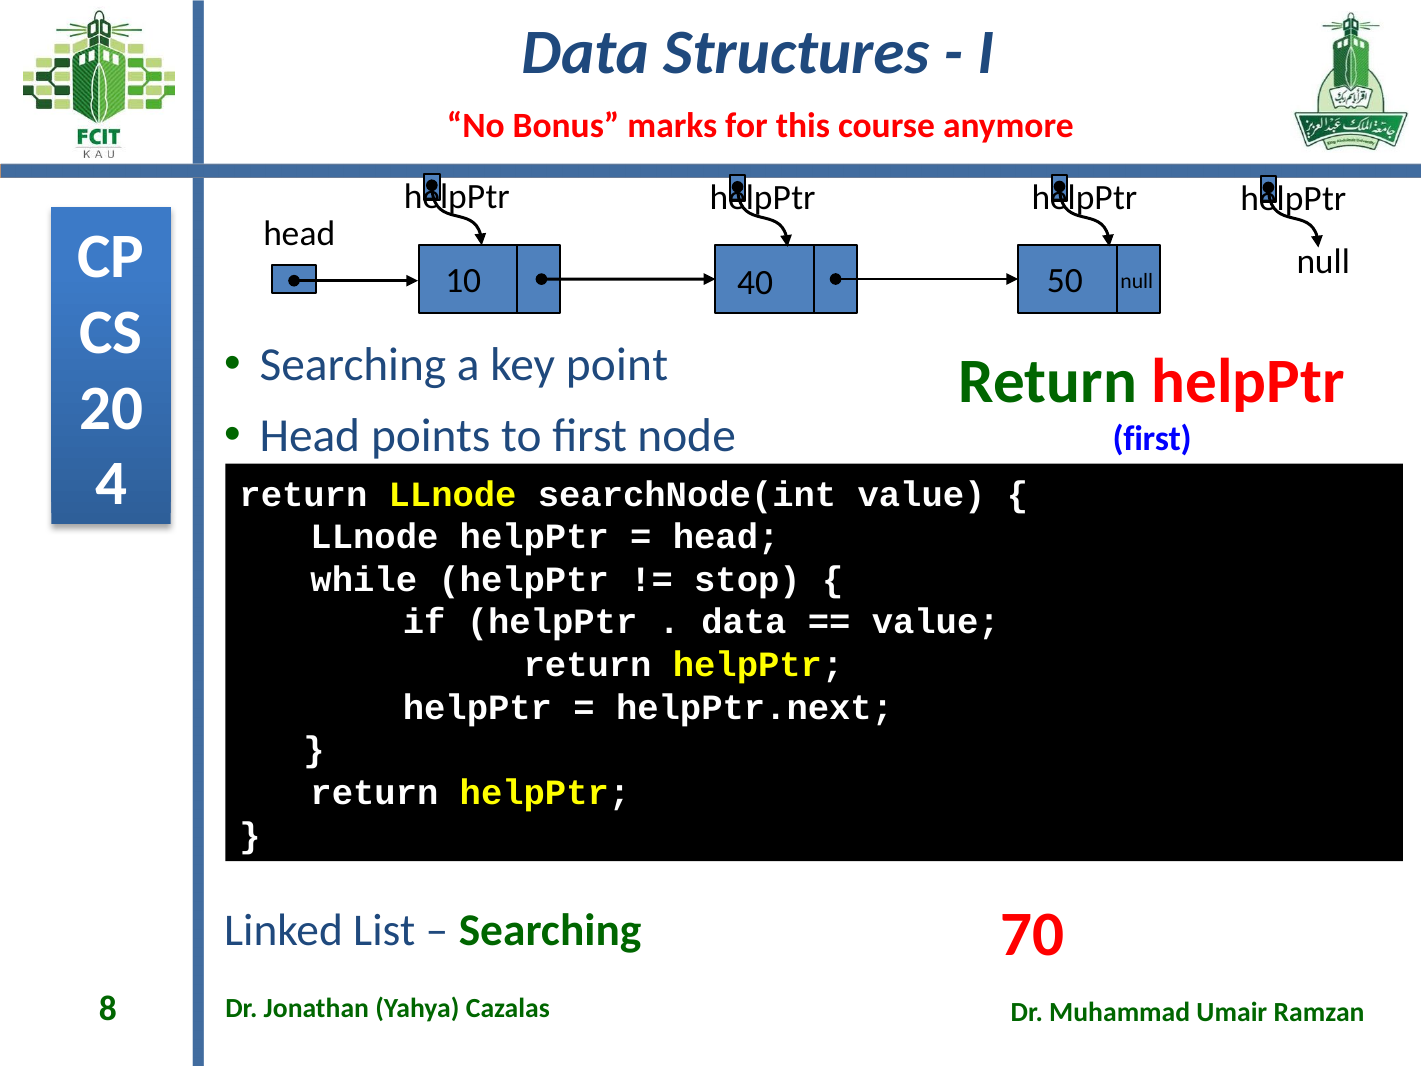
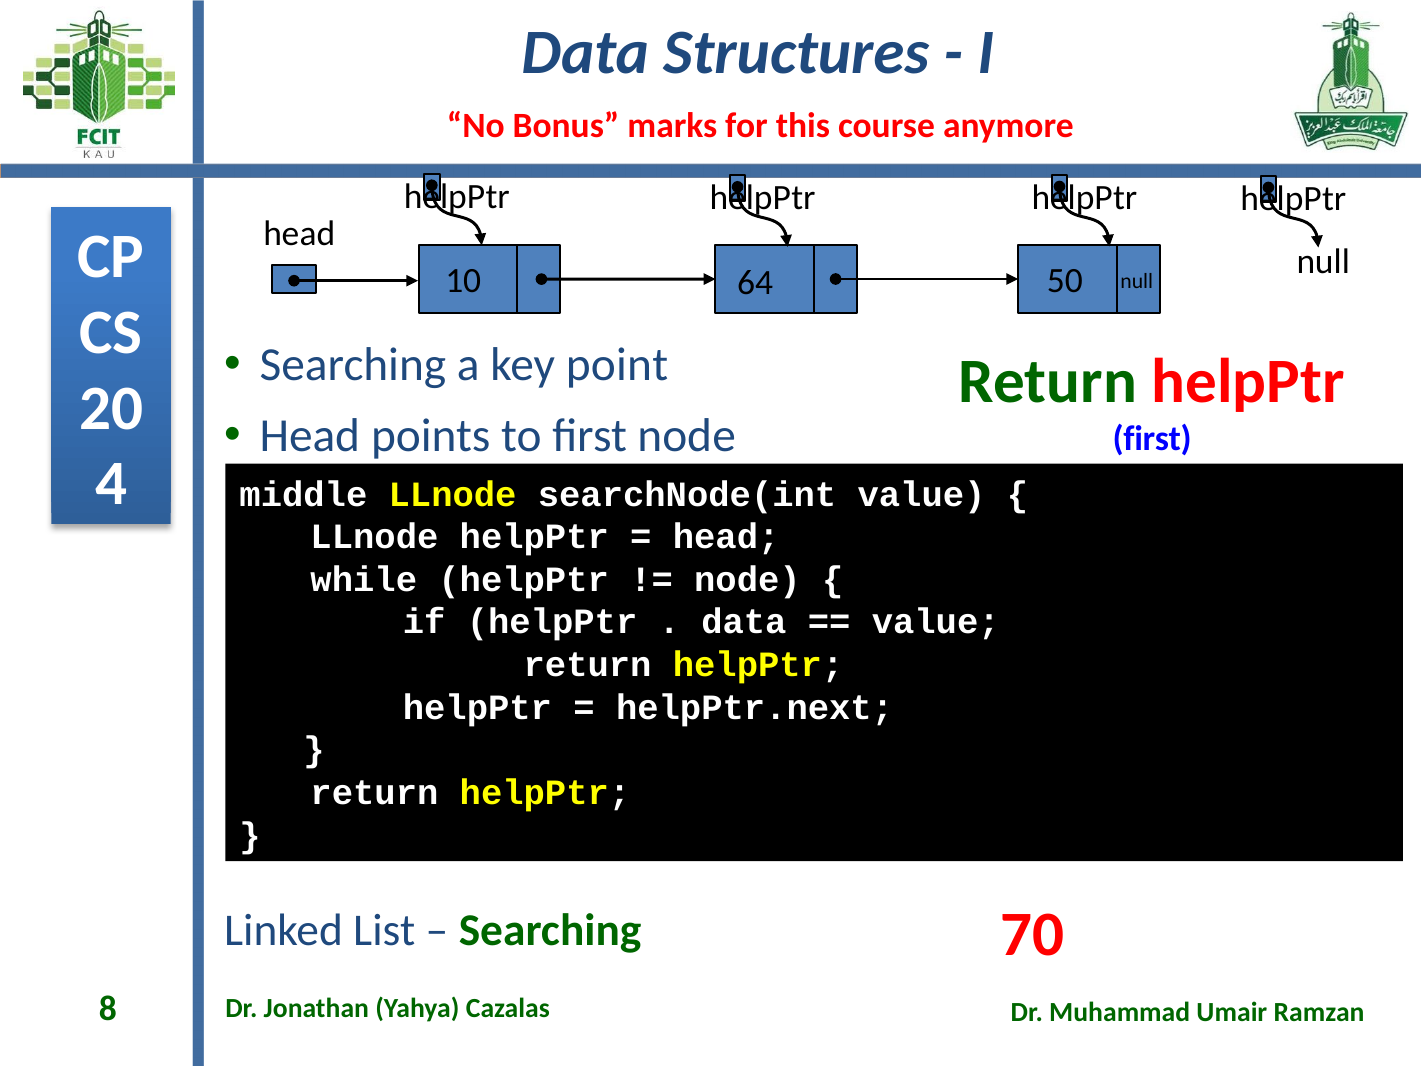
40: 40 -> 64
return at (303, 494): return -> middle
stop at (747, 579): stop -> node
